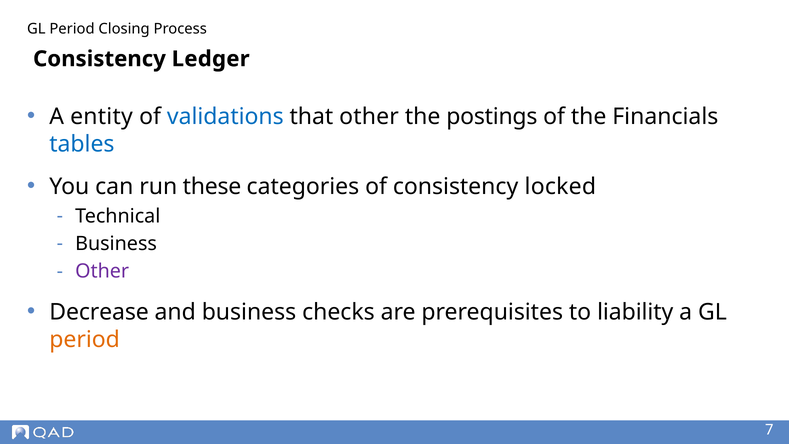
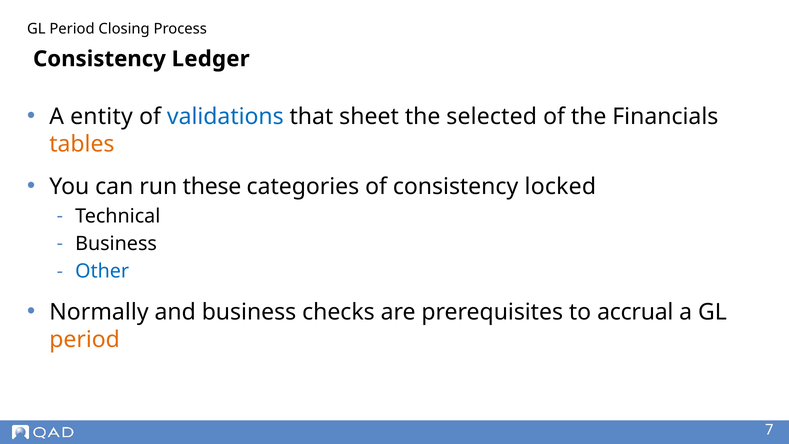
that other: other -> sheet
postings: postings -> selected
tables colour: blue -> orange
Other at (102, 271) colour: purple -> blue
Decrease: Decrease -> Normally
liability: liability -> accrual
